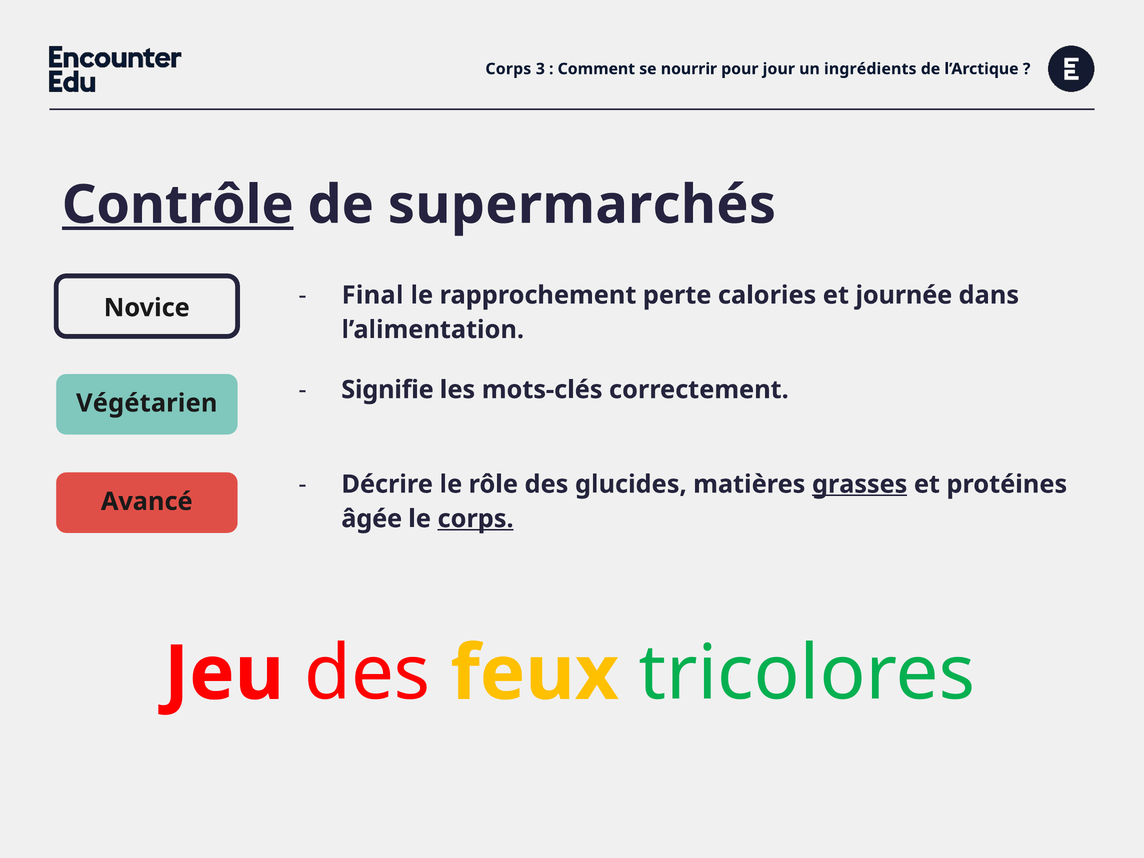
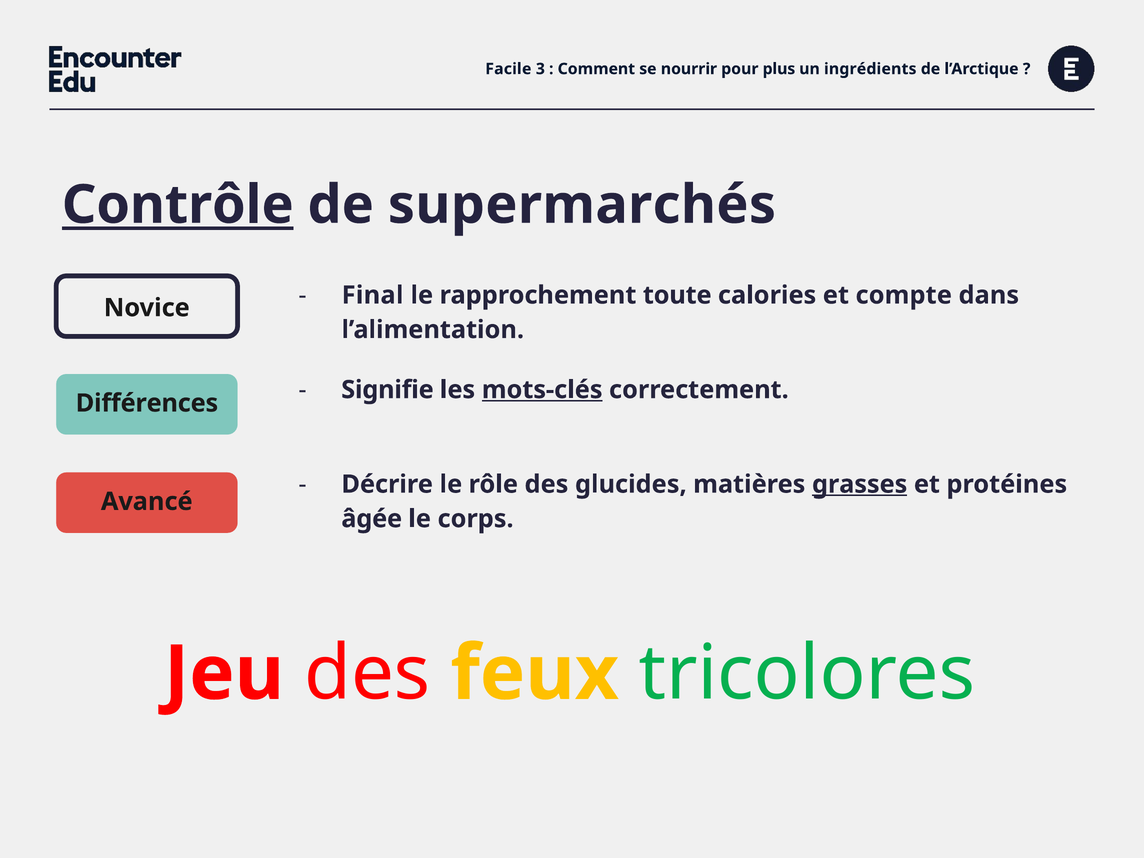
Corps at (508, 69): Corps -> Facile
jour: jour -> plus
perte: perte -> toute
journée: journée -> compte
mots-clés underline: none -> present
Végétarien: Végétarien -> Différences
corps at (476, 519) underline: present -> none
